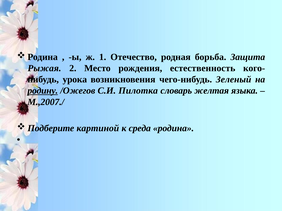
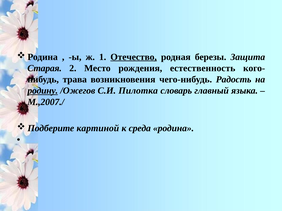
Отечество underline: none -> present
борьба: борьба -> березы
Рыжая: Рыжая -> Старая
урока: урока -> трава
Зеленый: Зеленый -> Радость
желтая: желтая -> главный
